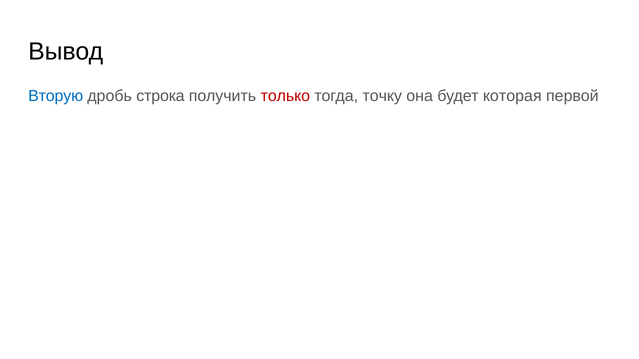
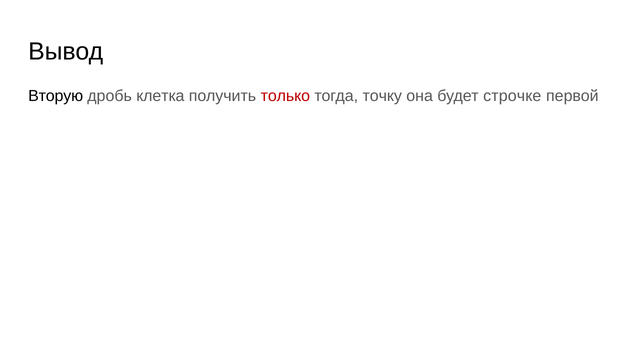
Вторую colour: blue -> black
строка: строка -> клетка
которая: которая -> строчке
